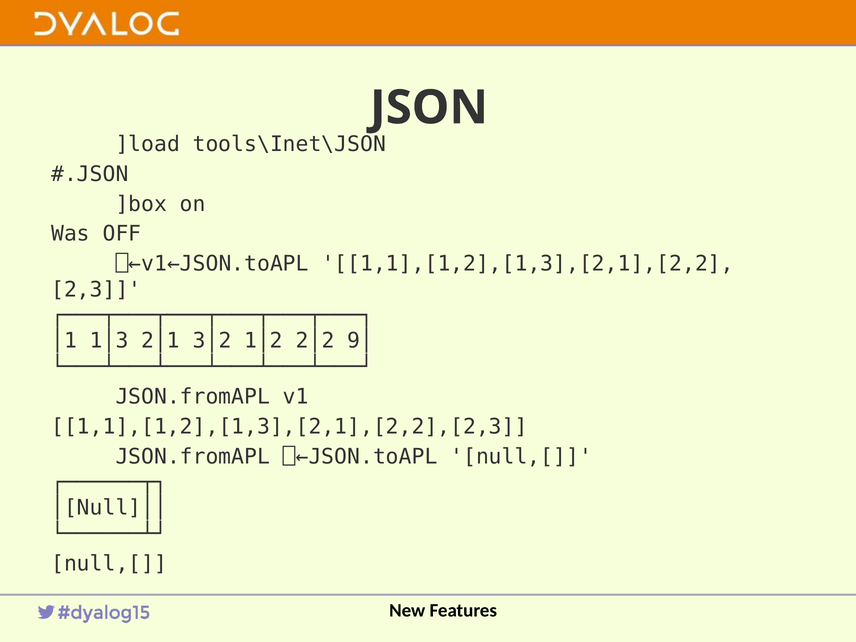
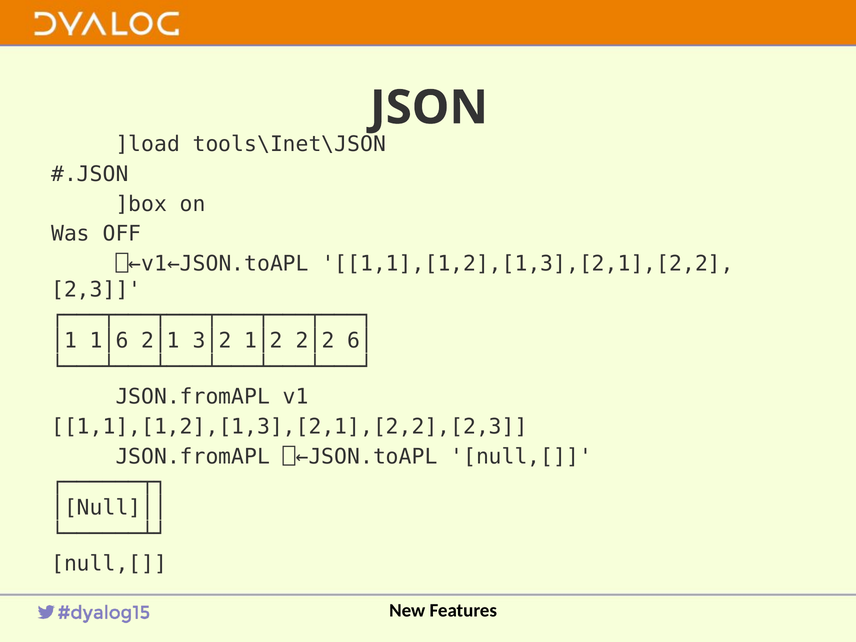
1│3: 1│3 -> 1│6
9│: 9│ -> 6│
